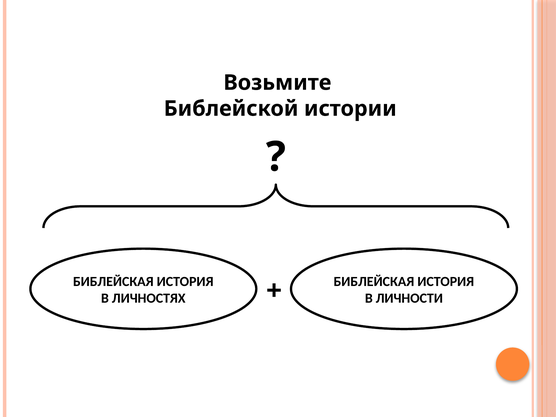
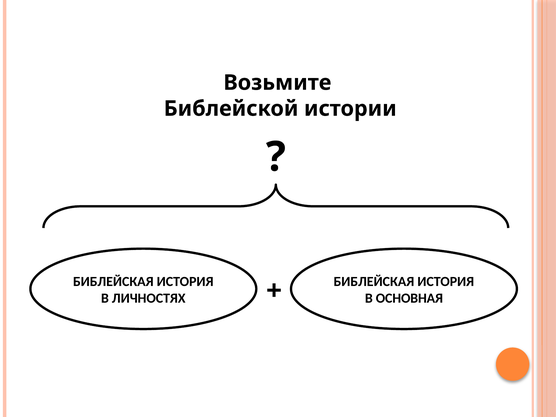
ЛИЧНОСТИ: ЛИЧНОСТИ -> ОСНОВНАЯ
